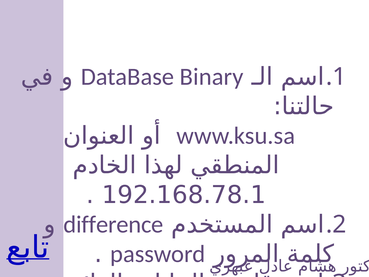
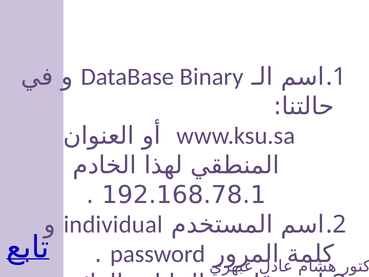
difference: difference -> individual
